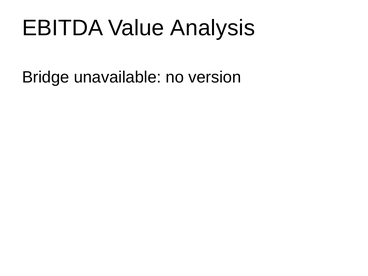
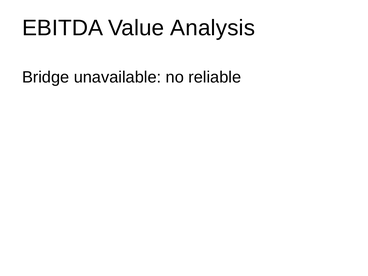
version: version -> reliable
